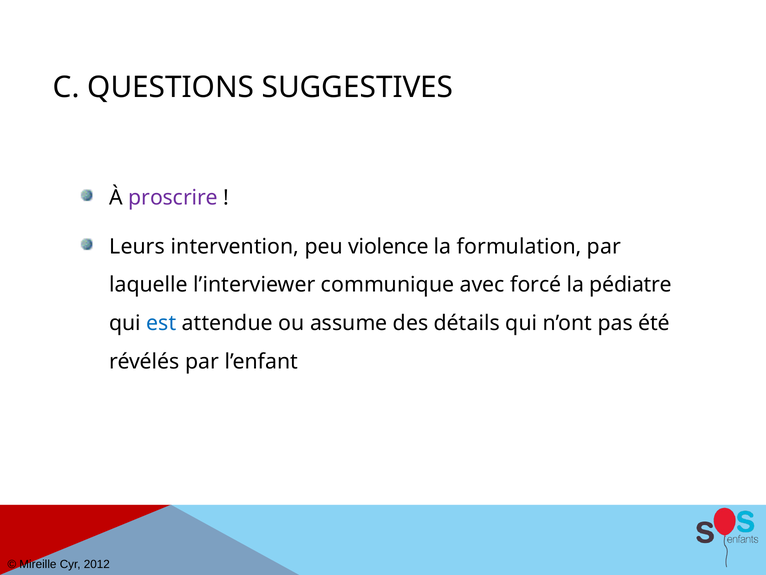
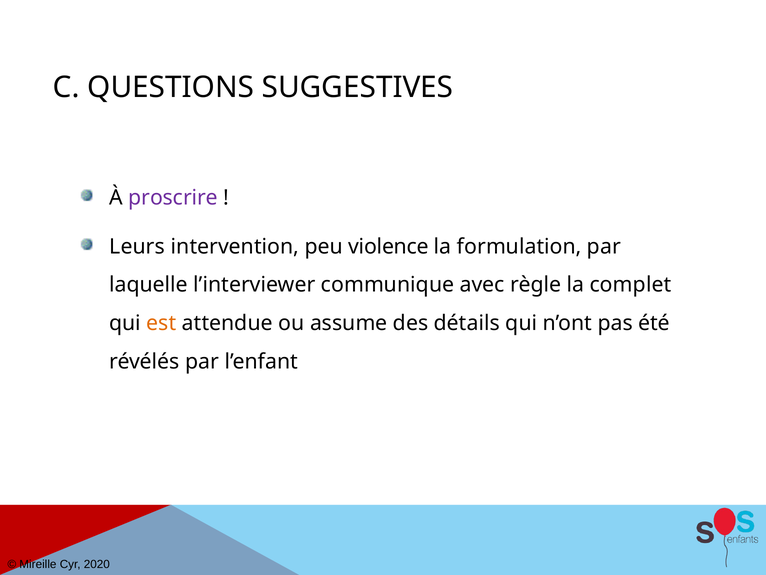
forcé: forcé -> règle
pédiatre: pédiatre -> complet
est colour: blue -> orange
2012: 2012 -> 2020
